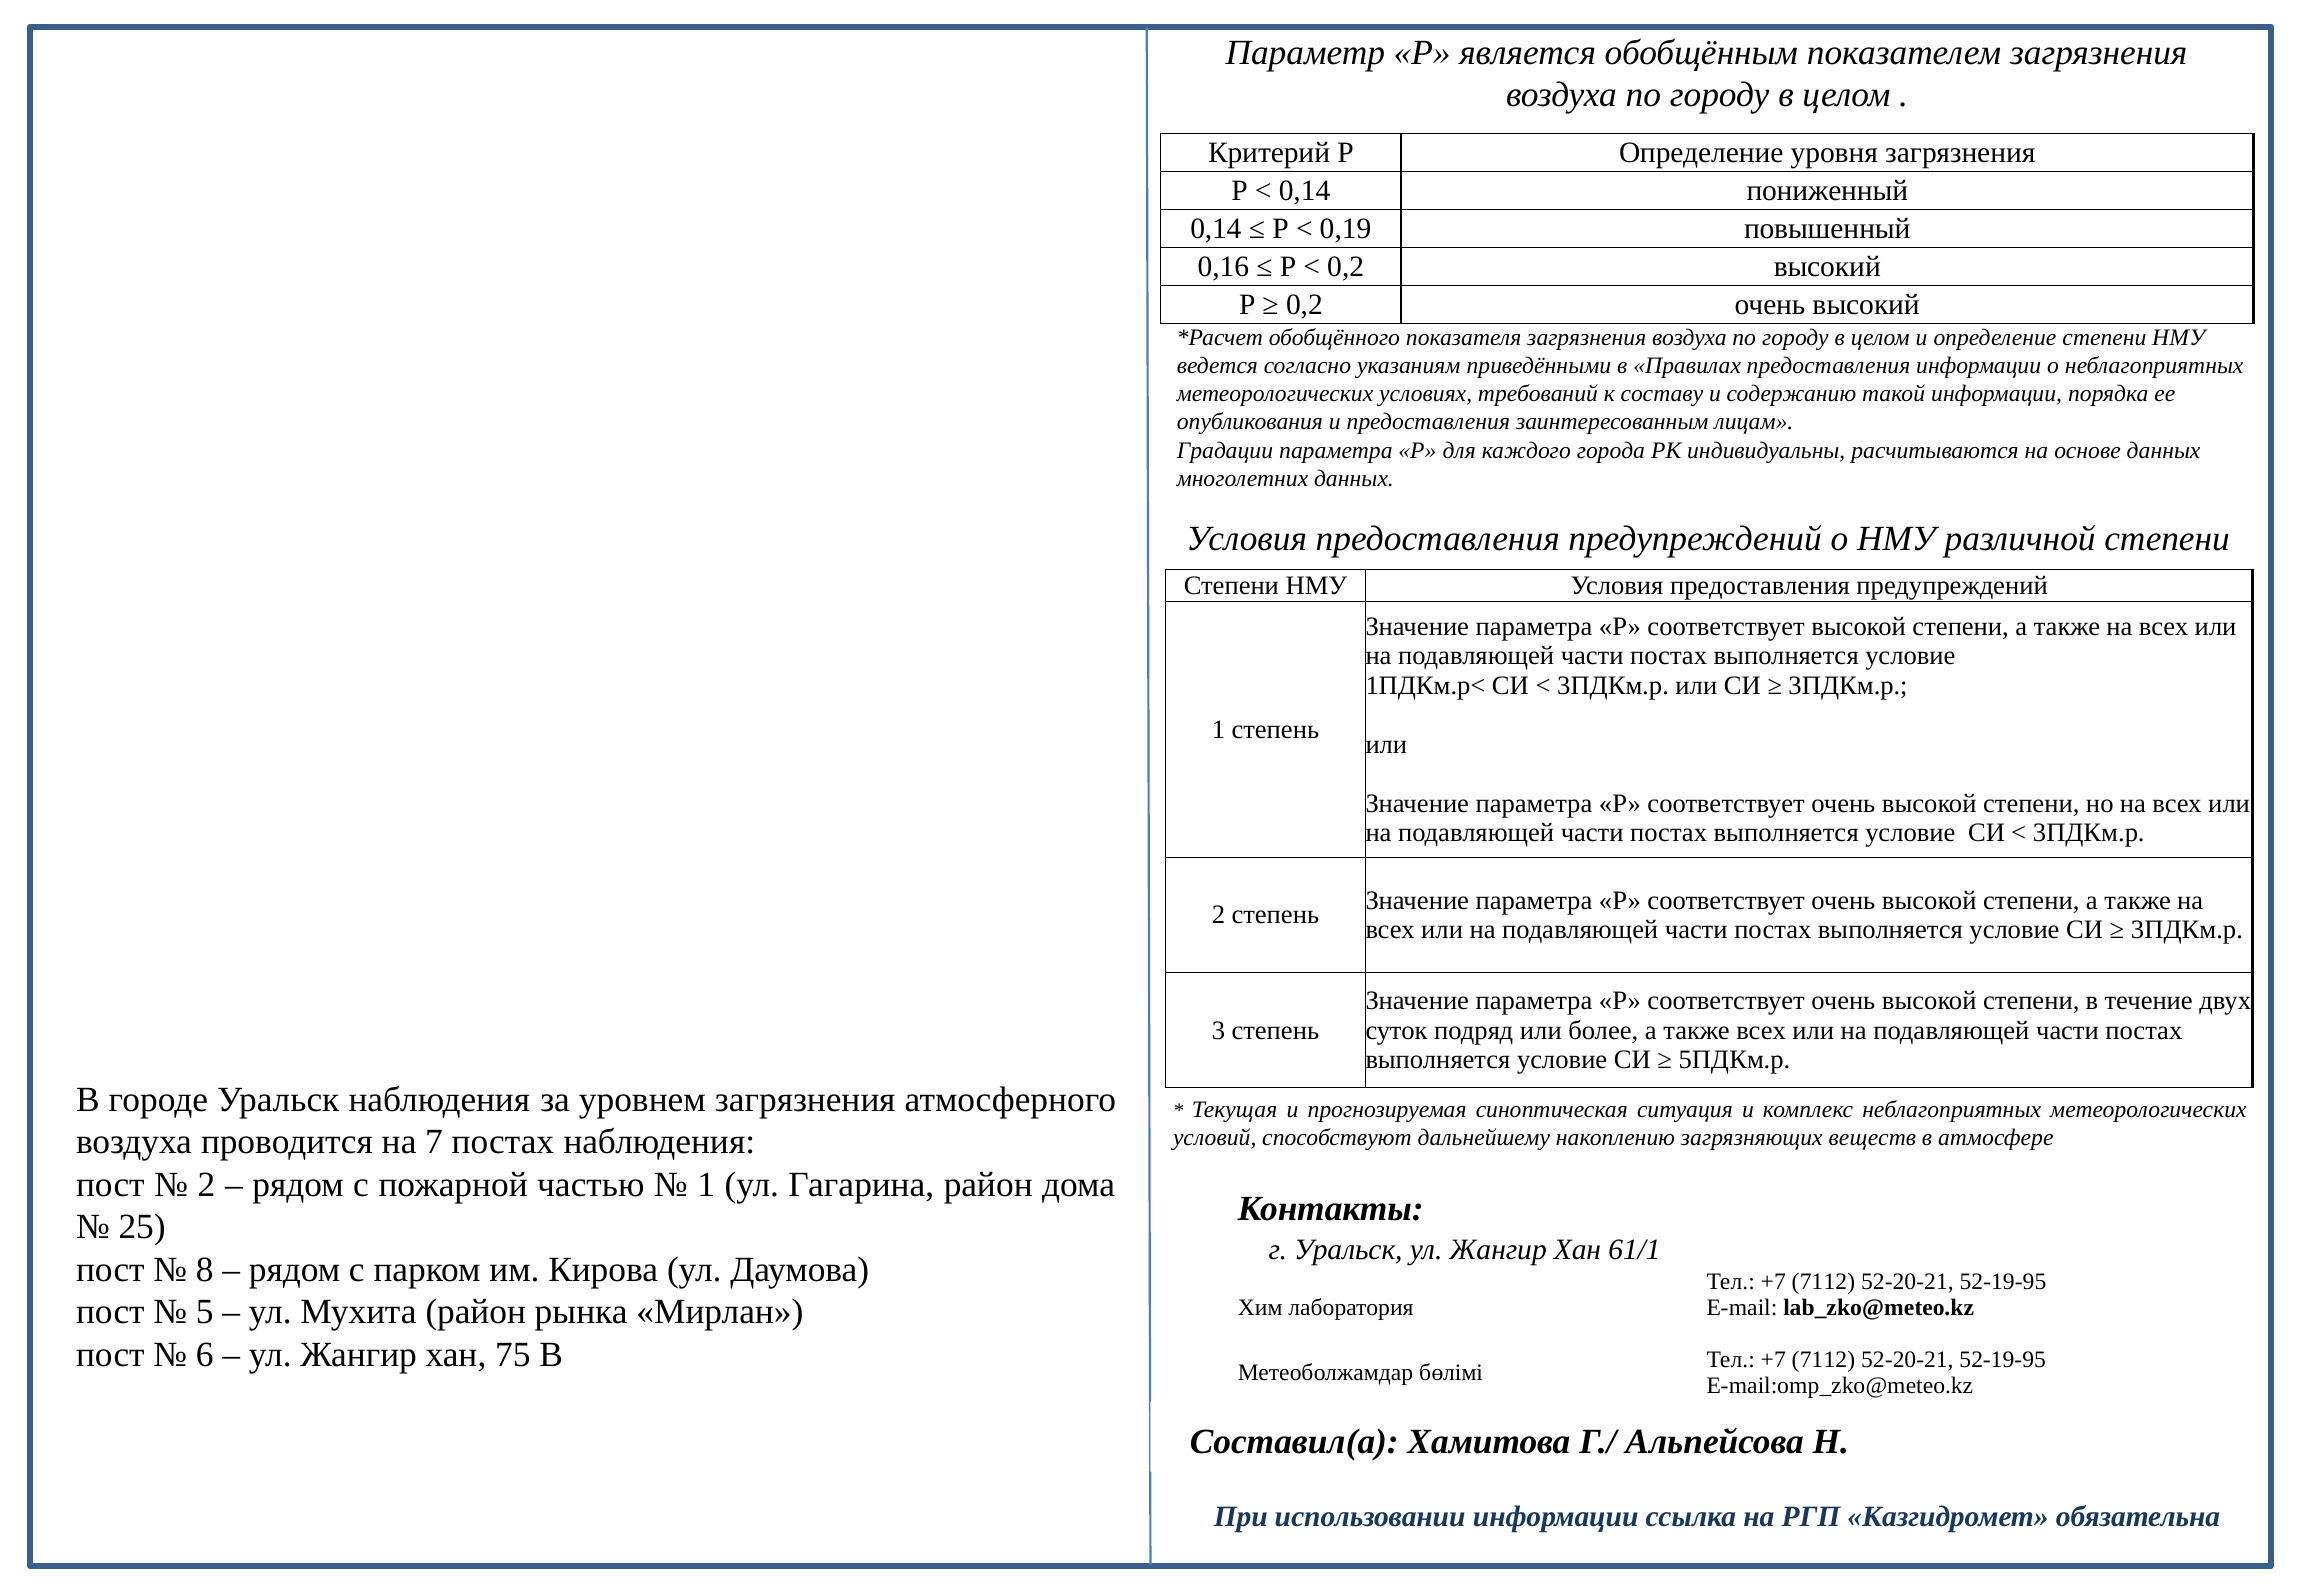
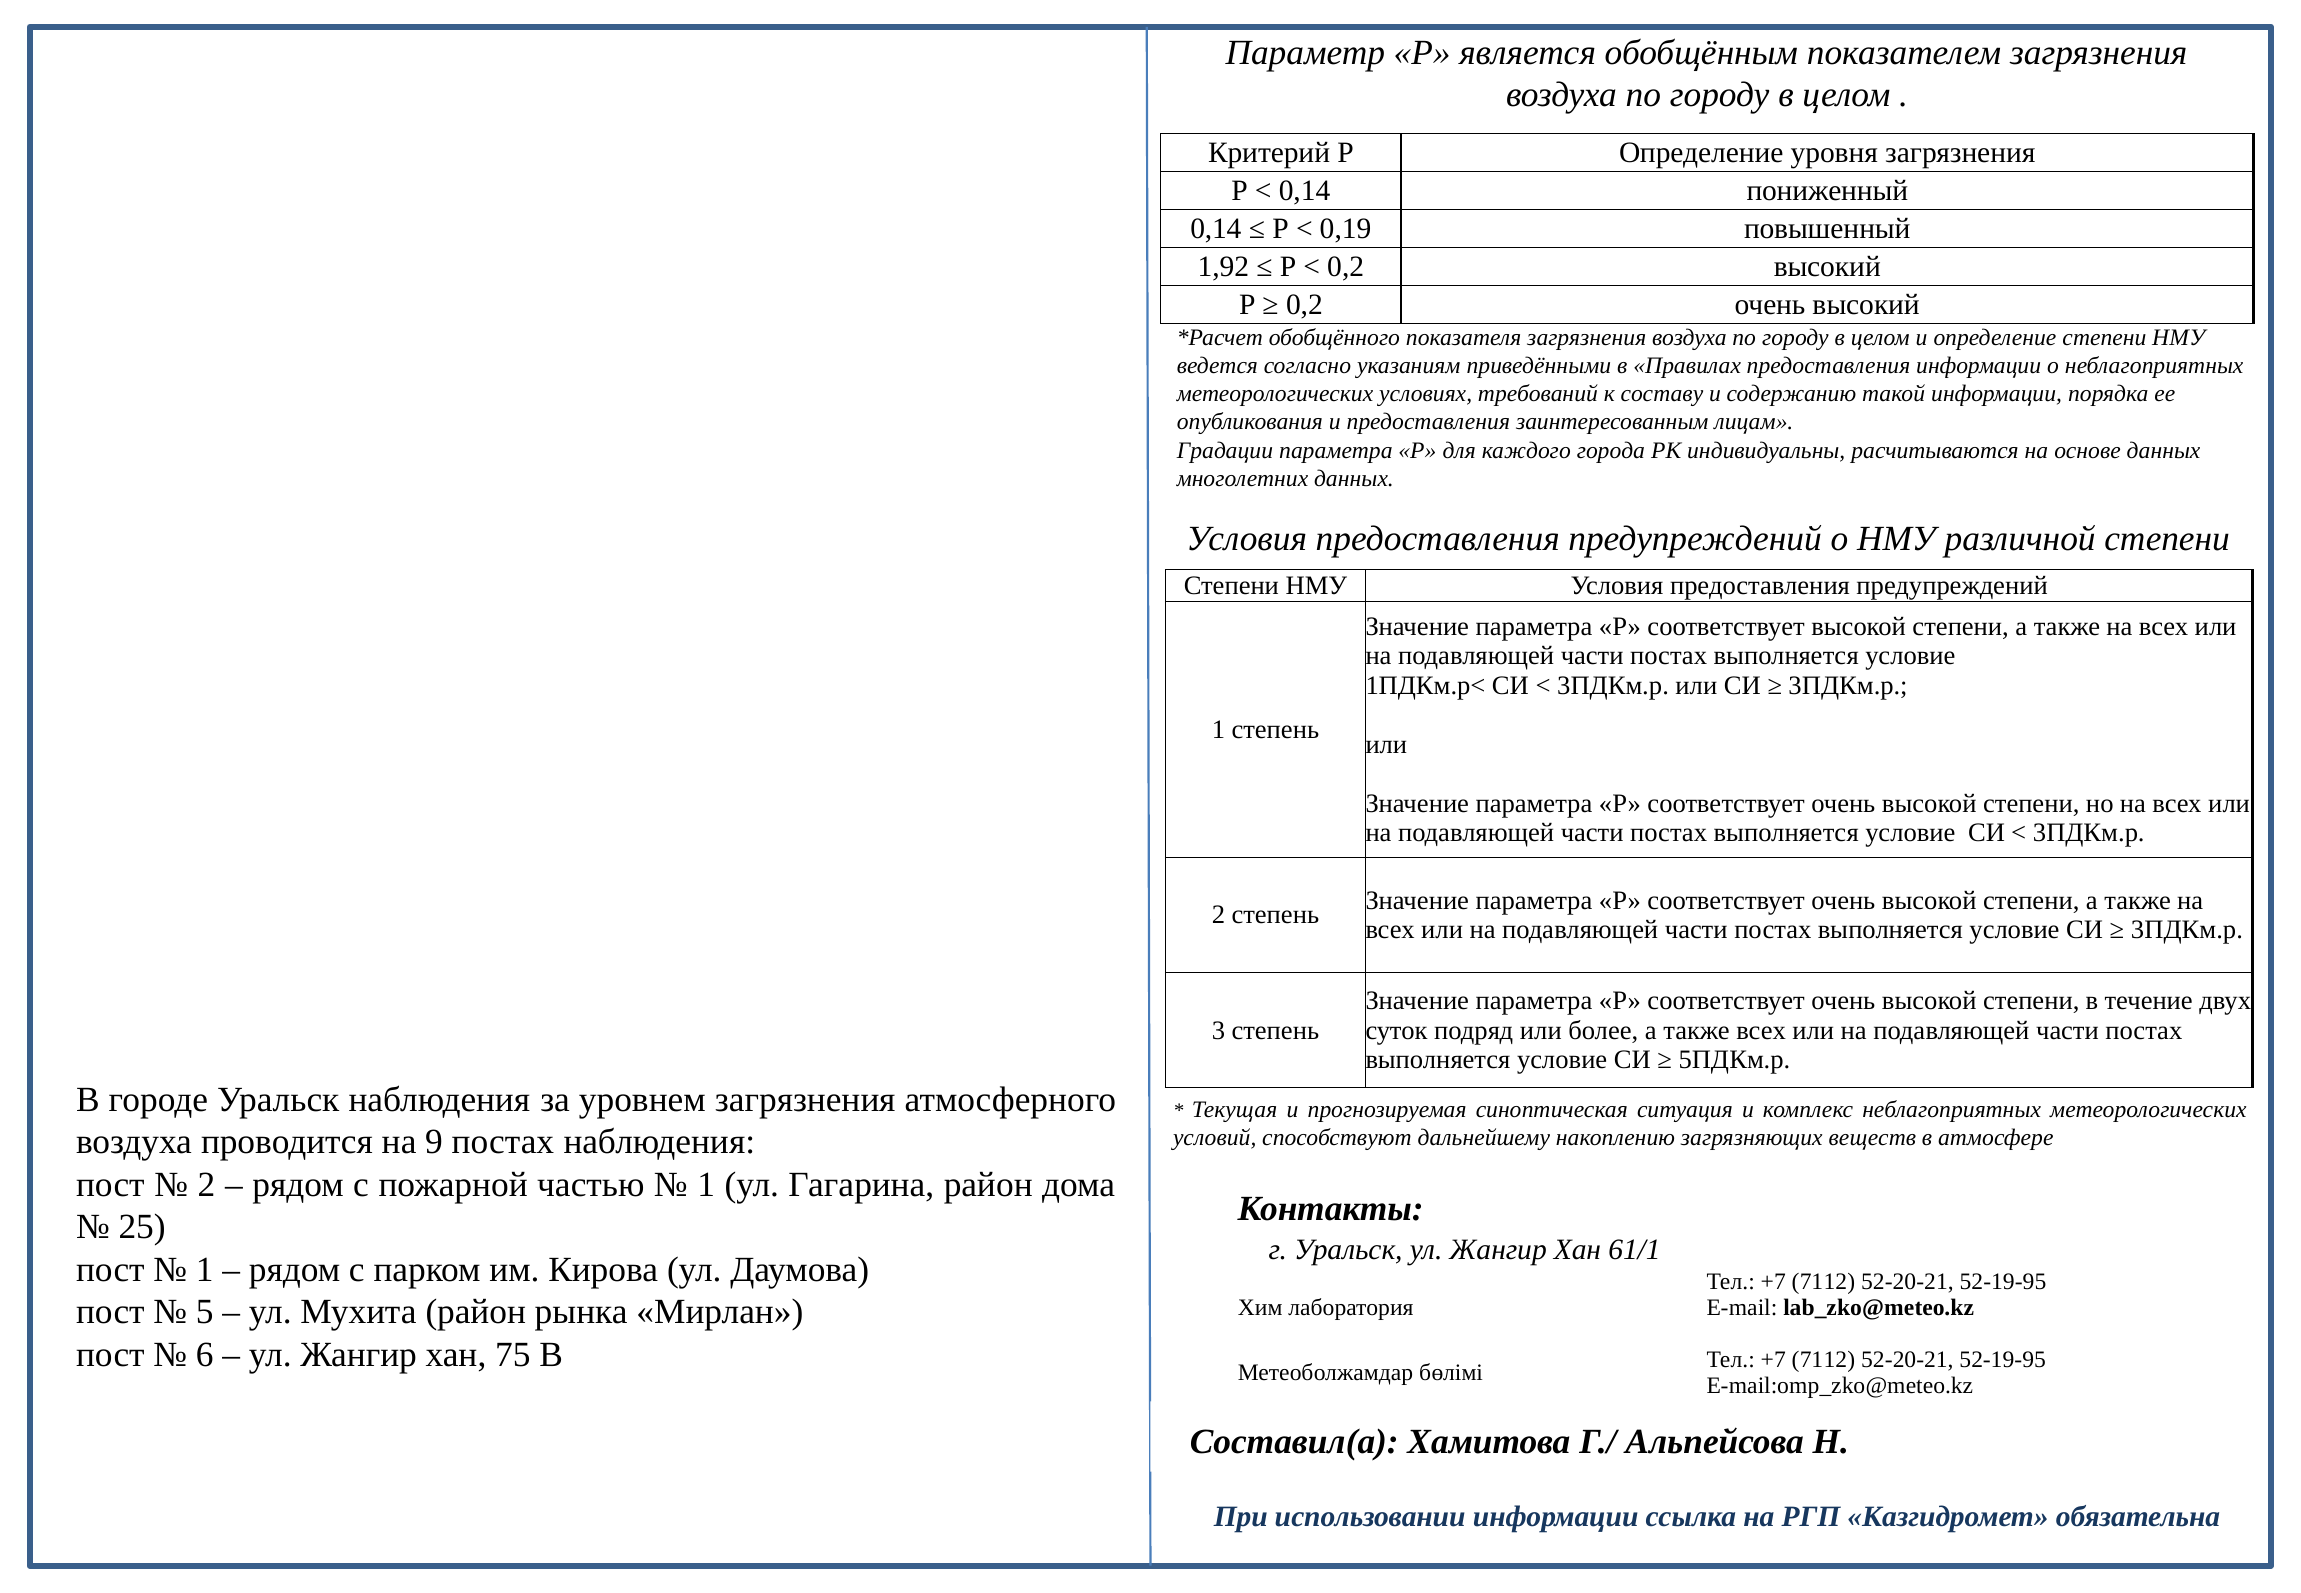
0,16: 0,16 -> 1,92
7: 7 -> 9
8 at (205, 1270): 8 -> 1
